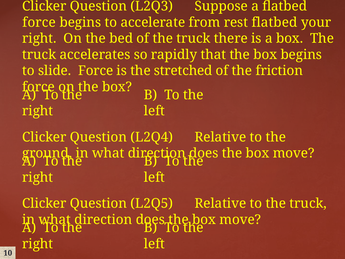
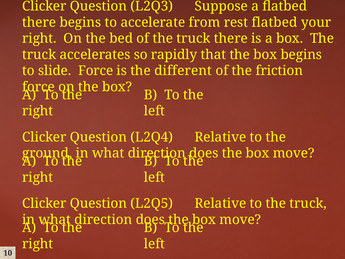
force at (39, 22): force -> there
stretched: stretched -> different
